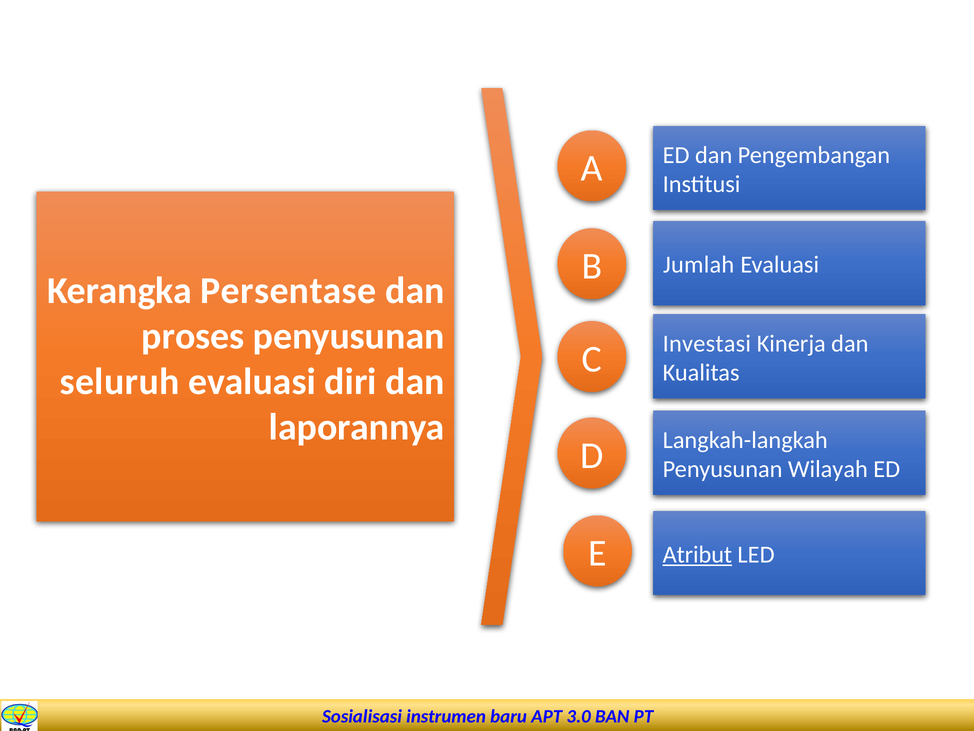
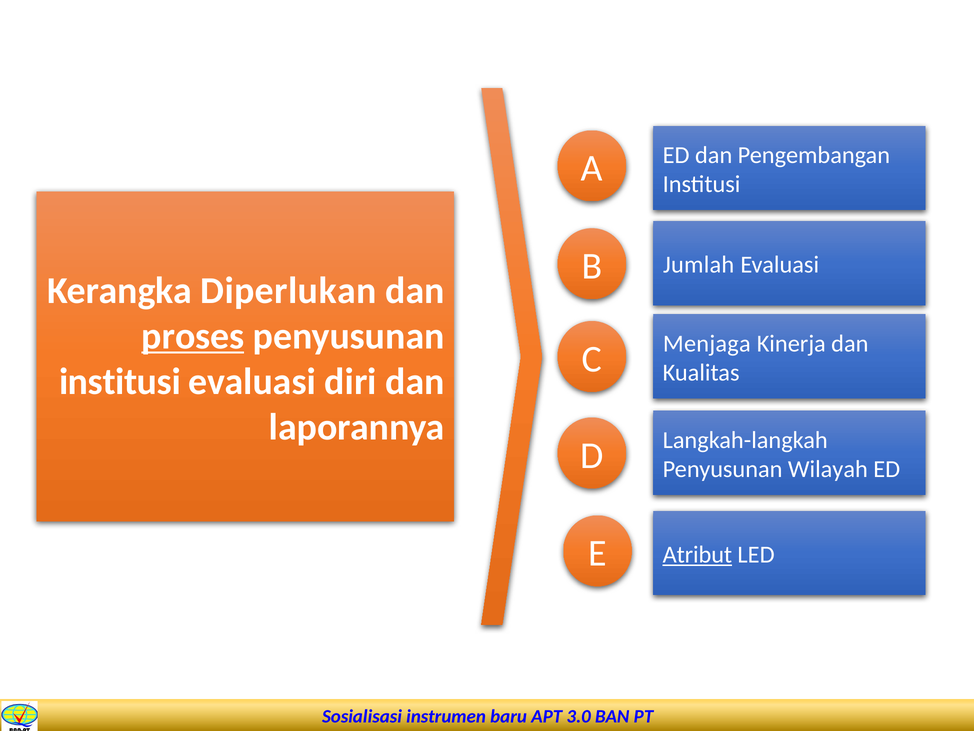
Persentase: Persentase -> Diperlukan
proses underline: none -> present
Investasi: Investasi -> Menjaga
seluruh at (120, 382): seluruh -> institusi
